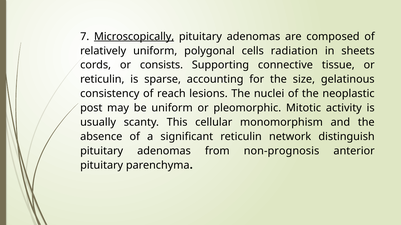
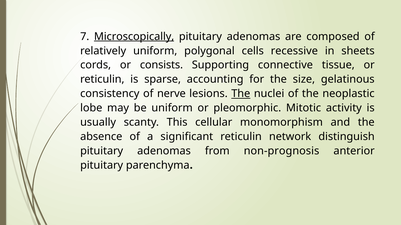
radiation: radiation -> recessive
reach: reach -> nerve
The at (241, 94) underline: none -> present
post: post -> lobe
